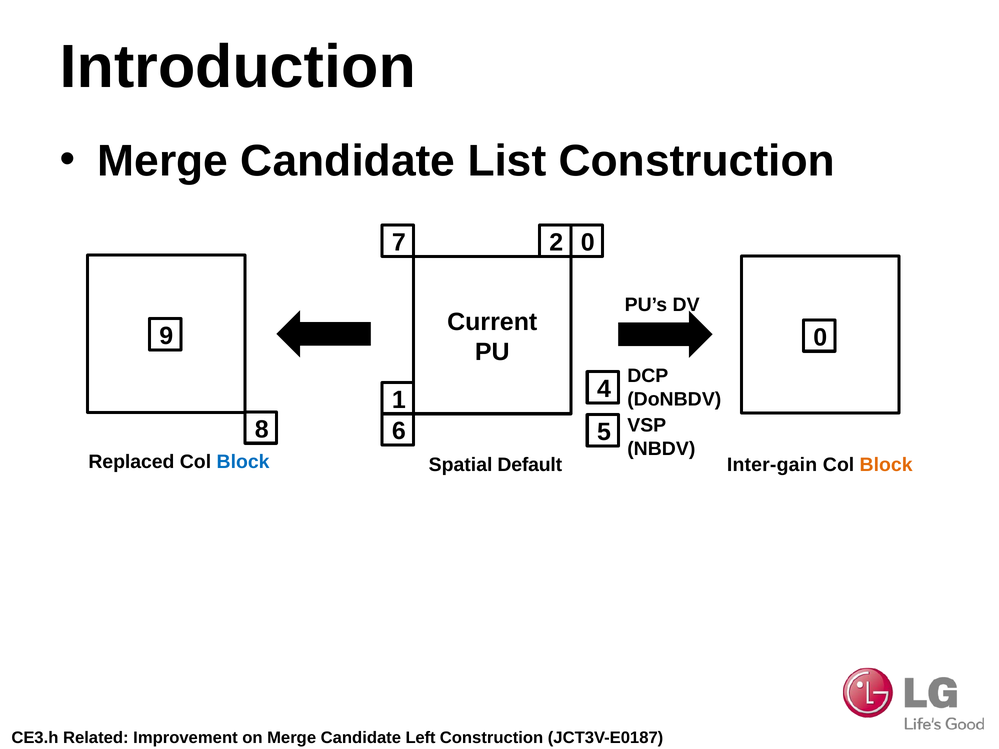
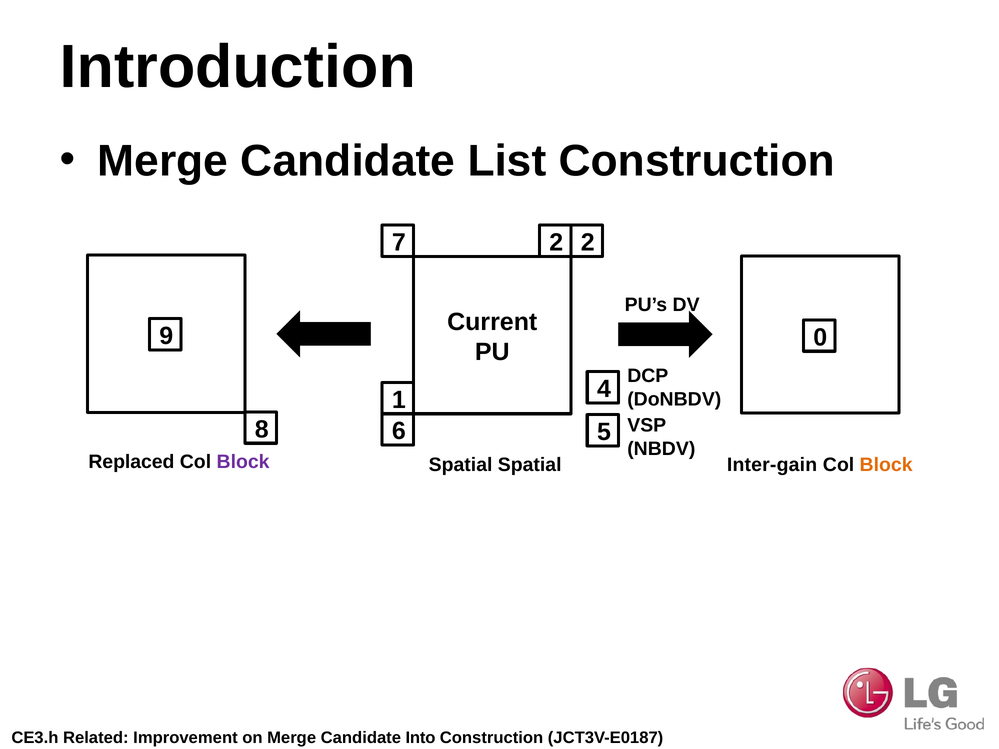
2 0: 0 -> 2
Block at (243, 462) colour: blue -> purple
Spatial Default: Default -> Spatial
Left: Left -> Into
